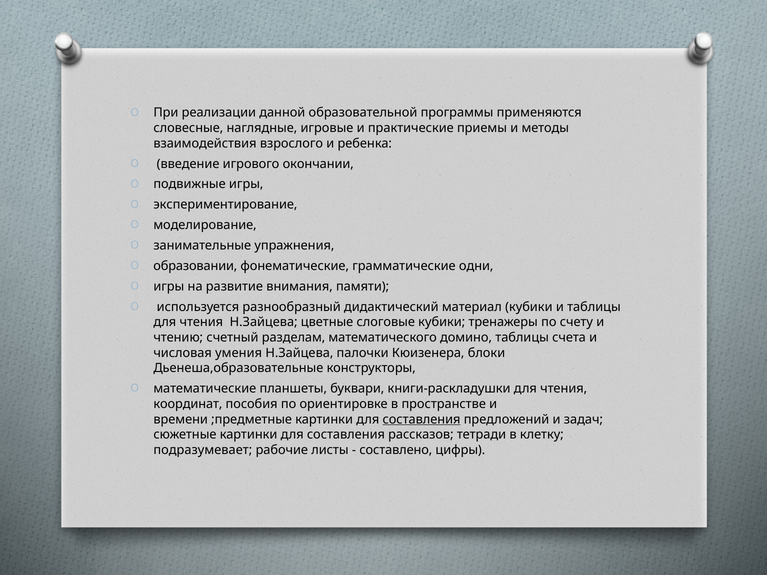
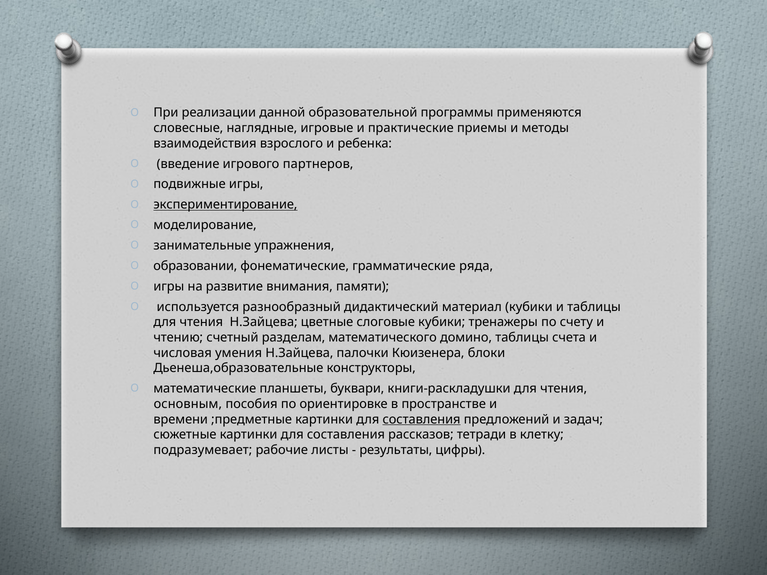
окончании: окончании -> партнеров
экспериментирование underline: none -> present
одни: одни -> ряда
координат: координат -> основным
составлено: составлено -> результаты
